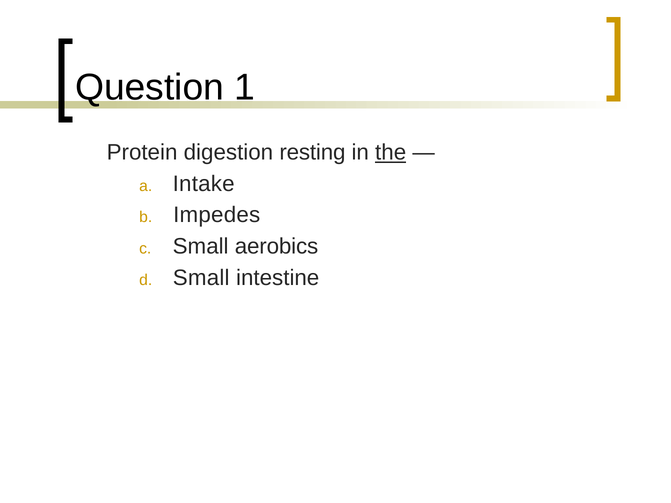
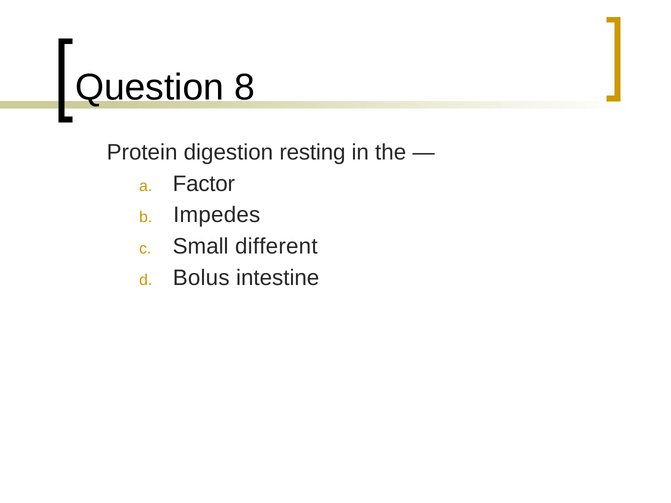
1: 1 -> 8
the underline: present -> none
Intake: Intake -> Factor
aerobics: aerobics -> different
Small at (201, 278): Small -> Bolus
